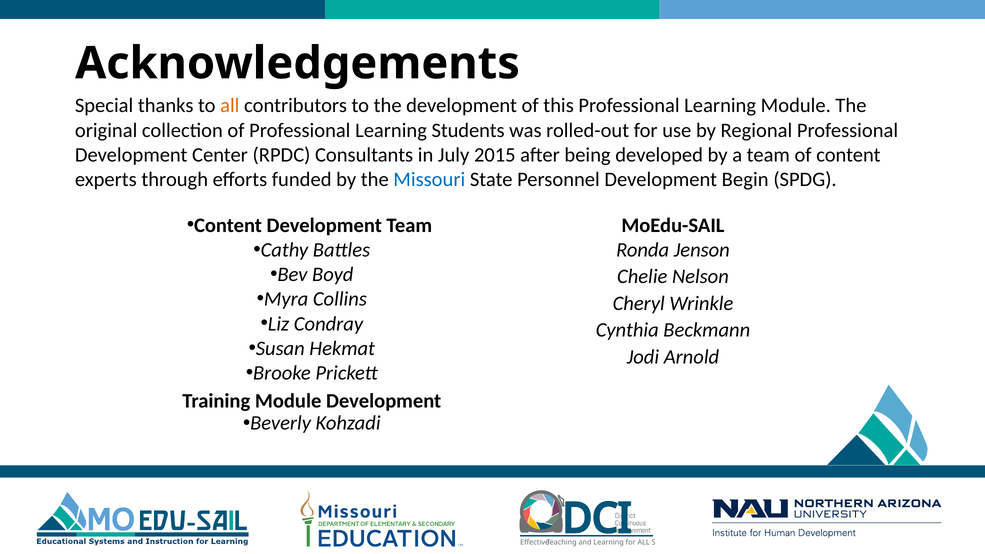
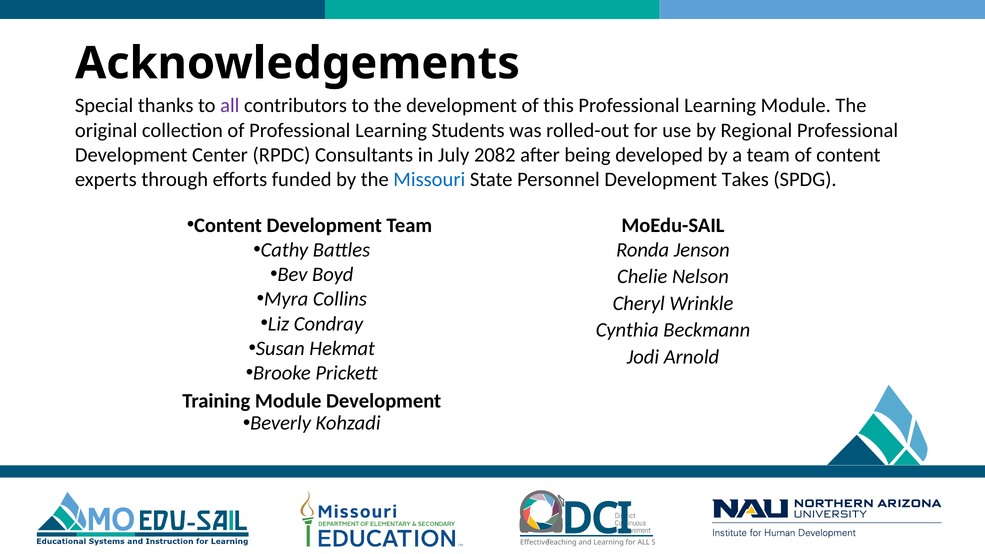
all at (230, 106) colour: orange -> purple
2015: 2015 -> 2082
Begin: Begin -> Takes
